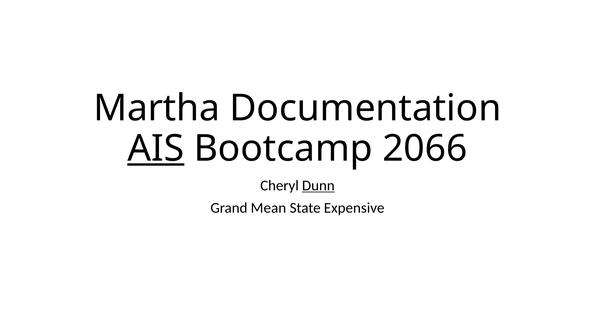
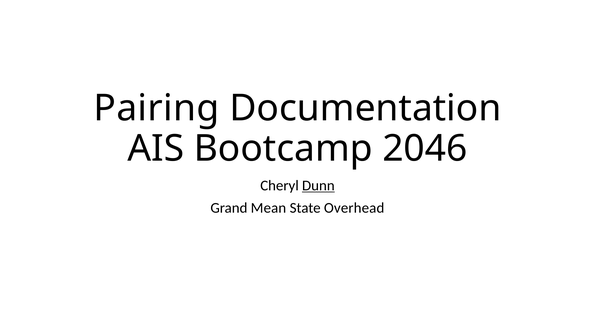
Martha: Martha -> Pairing
AIS underline: present -> none
2066: 2066 -> 2046
Expensive: Expensive -> Overhead
